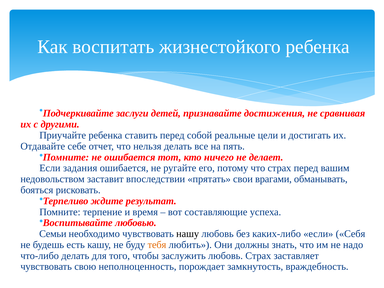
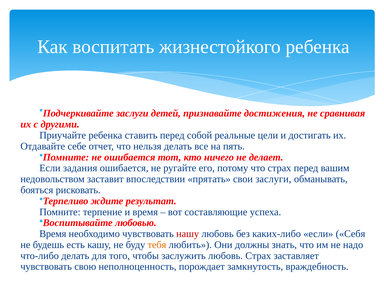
свои врагами: врагами -> заслуги
Семьи at (53, 234): Семьи -> Время
нашу colour: black -> red
